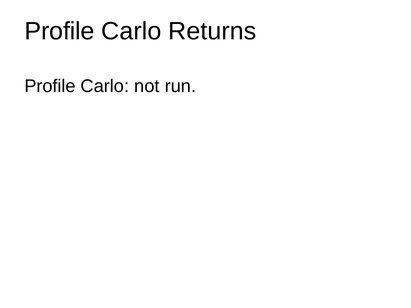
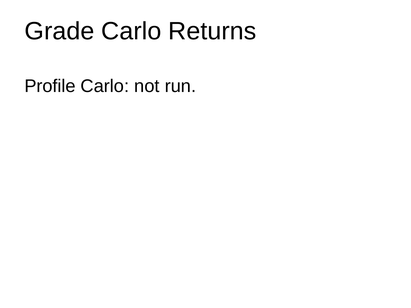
Profile at (60, 31): Profile -> Grade
